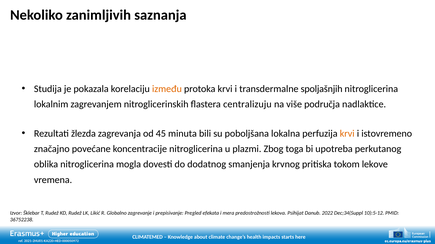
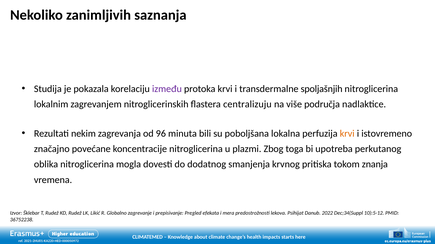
između colour: orange -> purple
žlezda: žlezda -> nekim
45: 45 -> 96
lekove: lekove -> znanja
